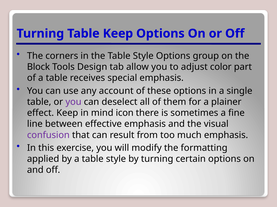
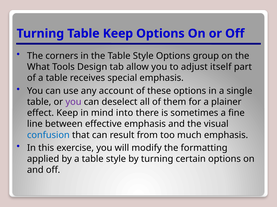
Block: Block -> What
color: color -> itself
icon: icon -> into
confusion colour: purple -> blue
